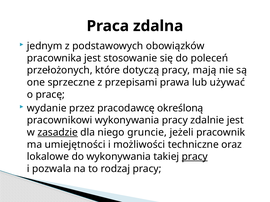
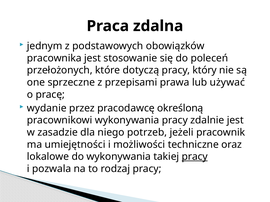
mają: mają -> który
zasadzie underline: present -> none
gruncie: gruncie -> potrzeb
